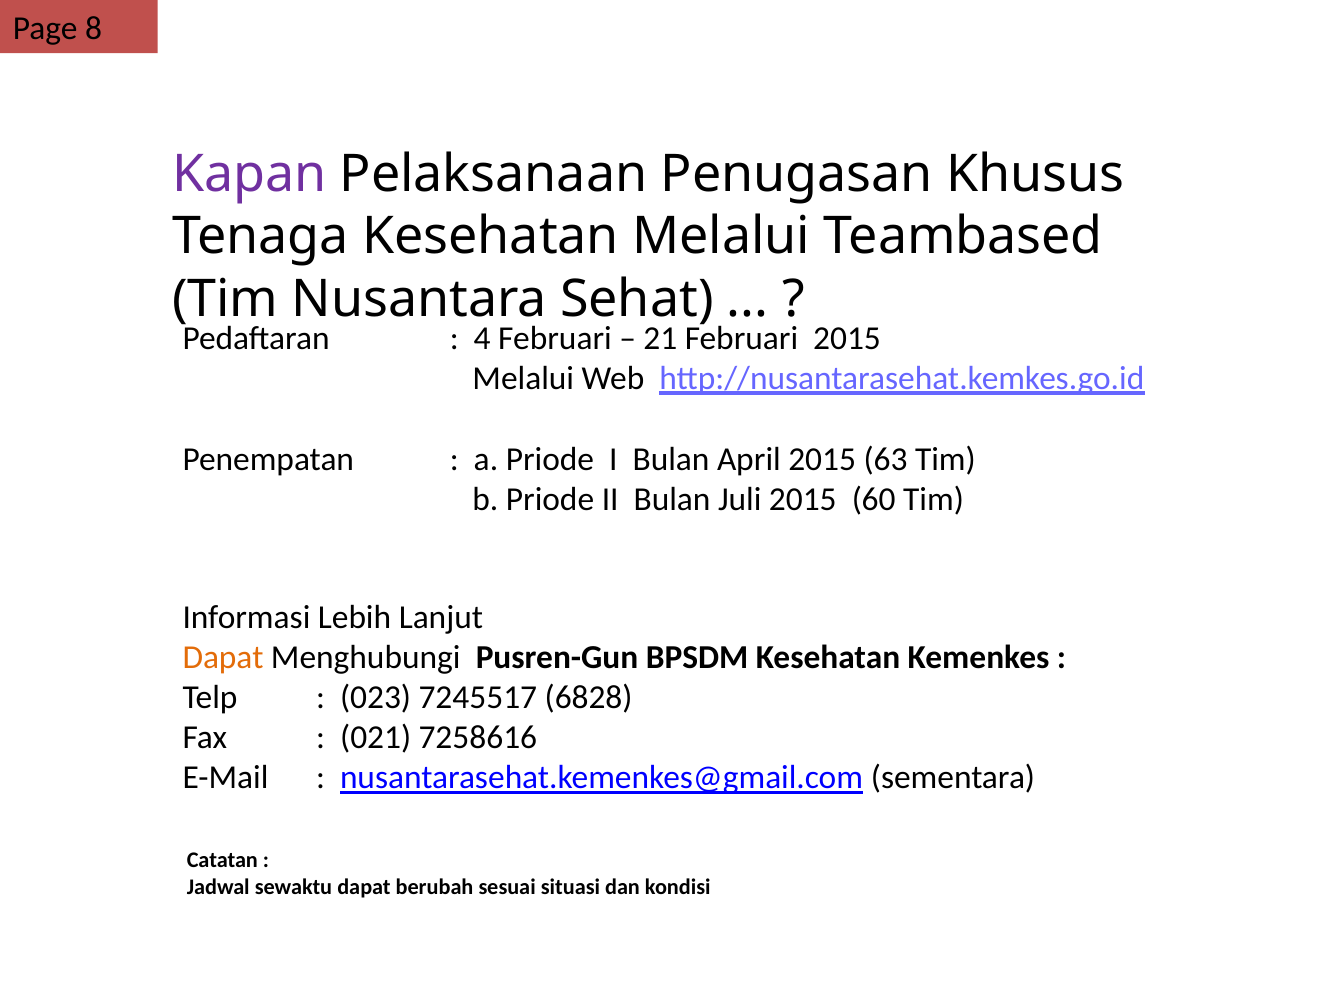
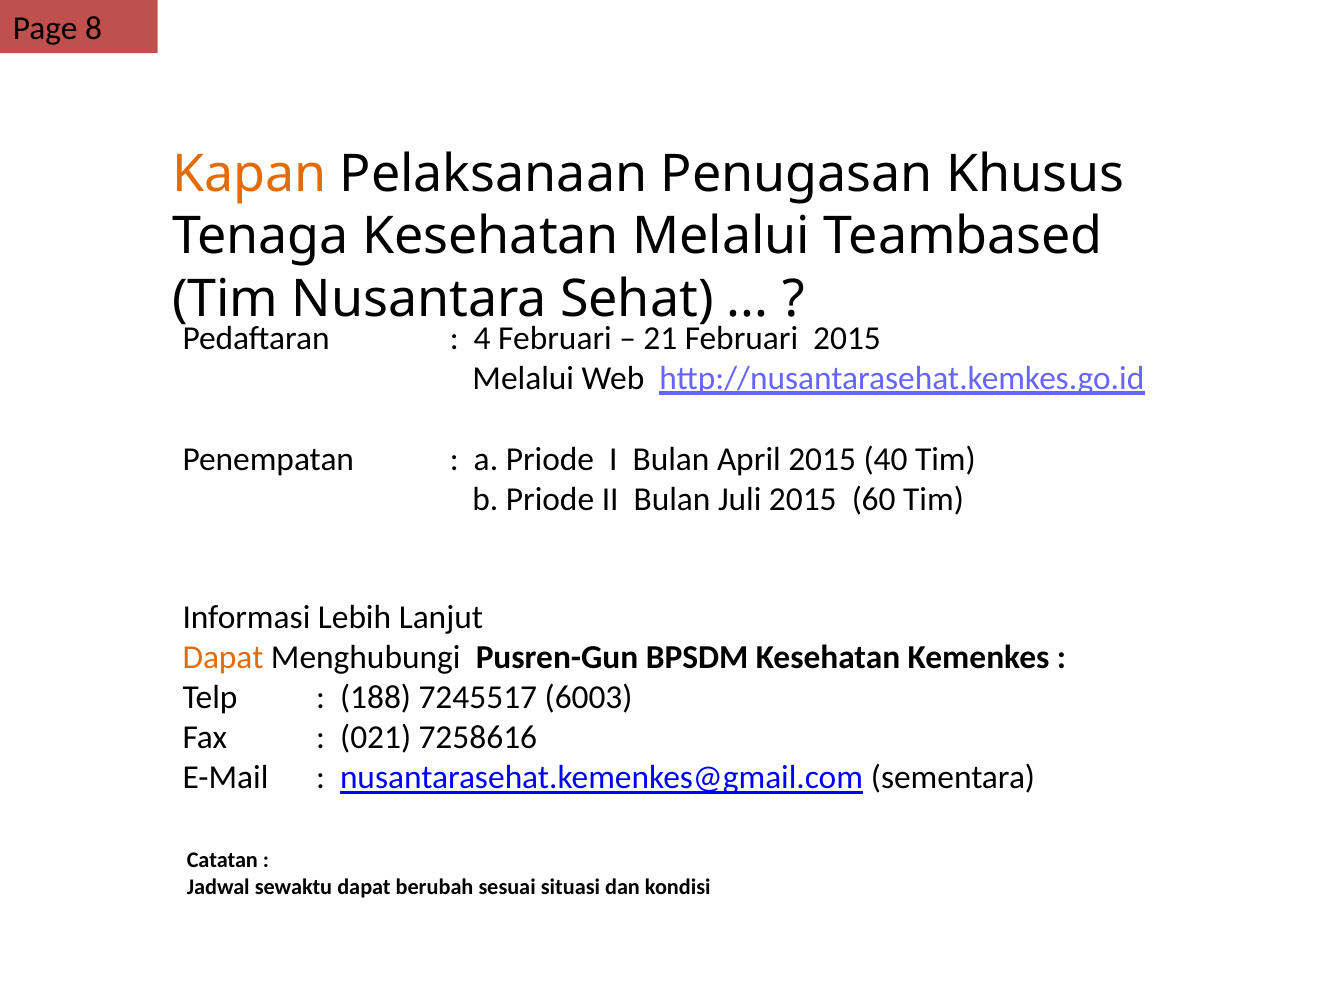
Kapan colour: purple -> orange
63: 63 -> 40
023: 023 -> 188
6828: 6828 -> 6003
